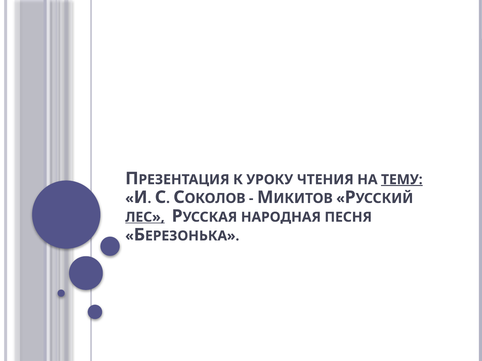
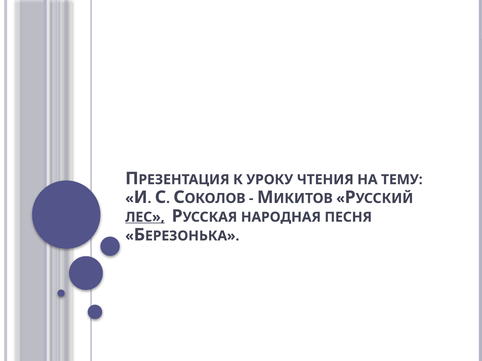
ТЕМУ underline: present -> none
